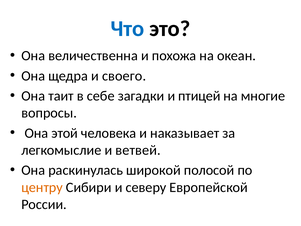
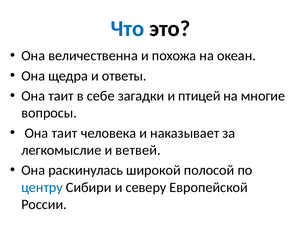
своего: своего -> ответы
этой at (65, 133): этой -> таит
центру colour: orange -> blue
